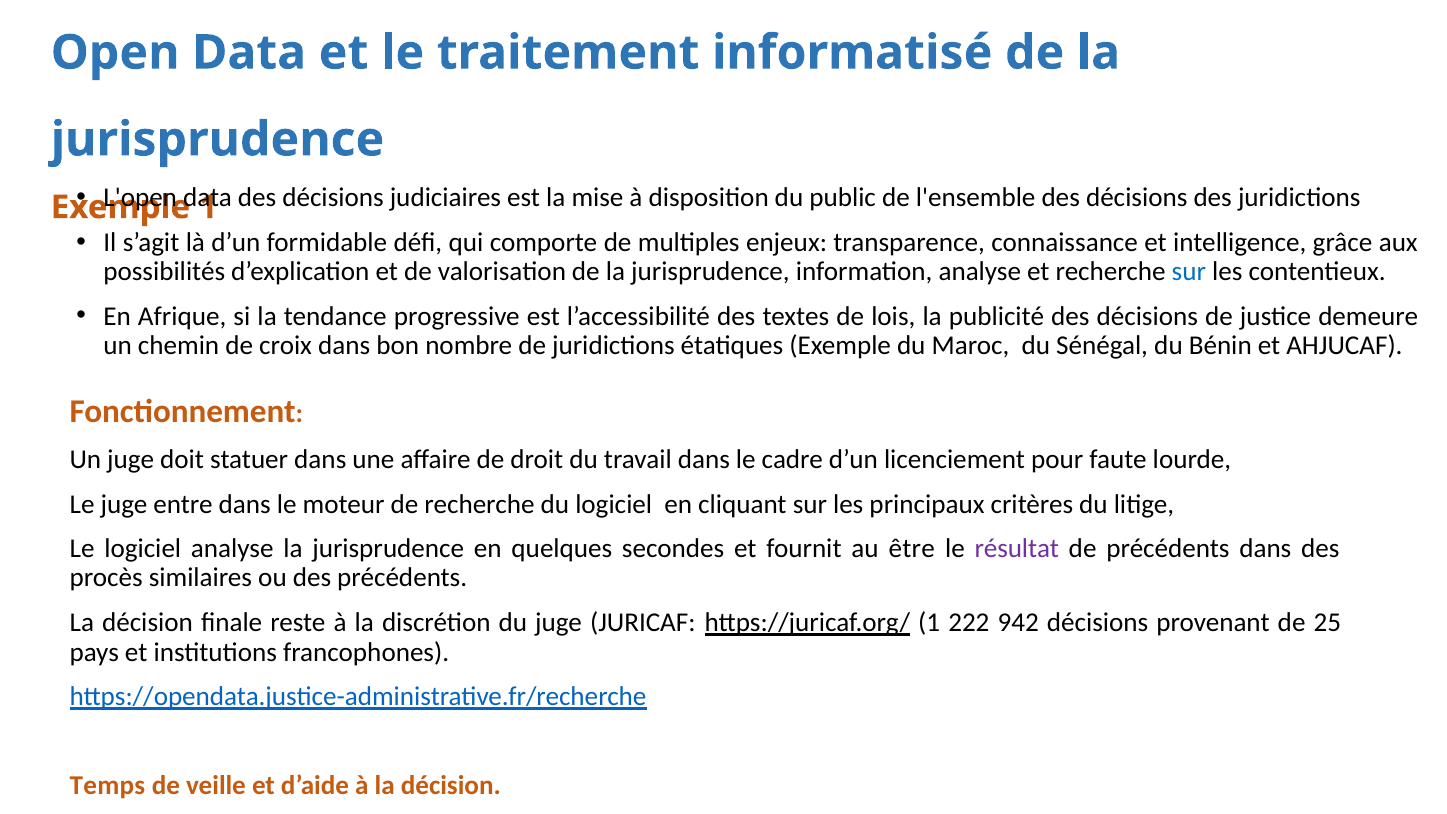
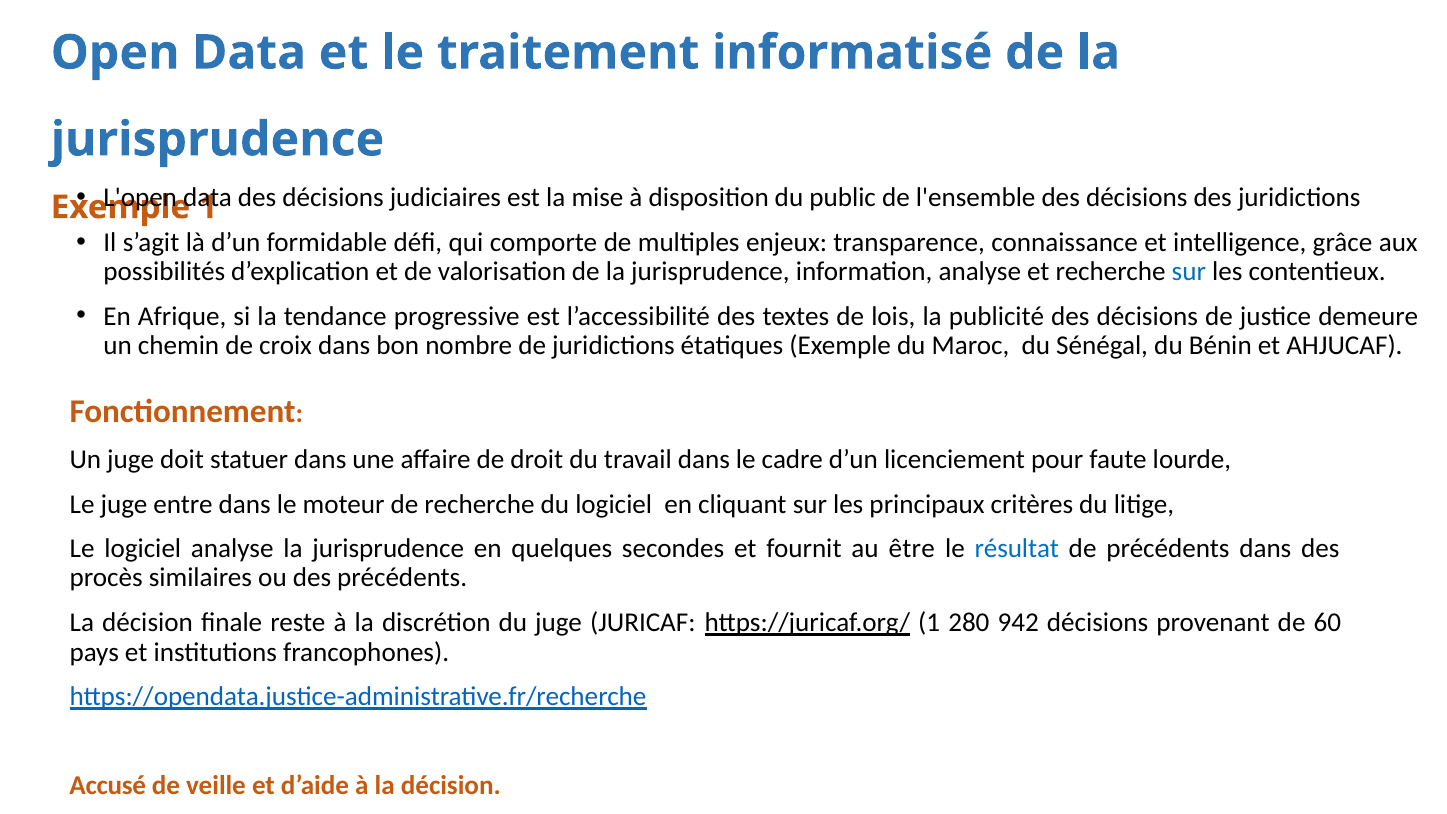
résultat colour: purple -> blue
222: 222 -> 280
25: 25 -> 60
Temps: Temps -> Accusé
